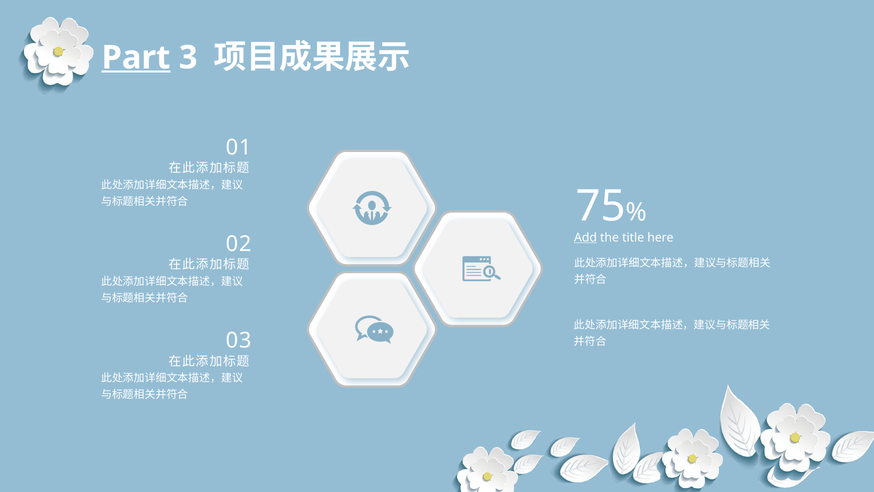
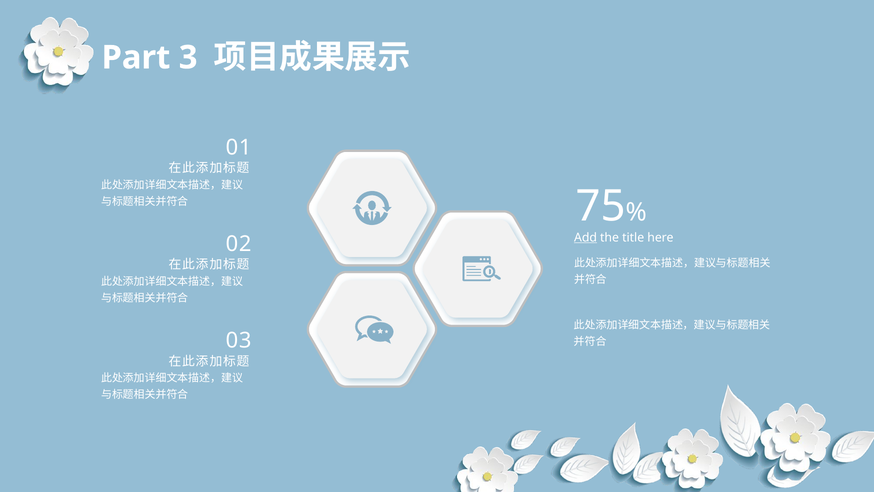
Part underline: present -> none
